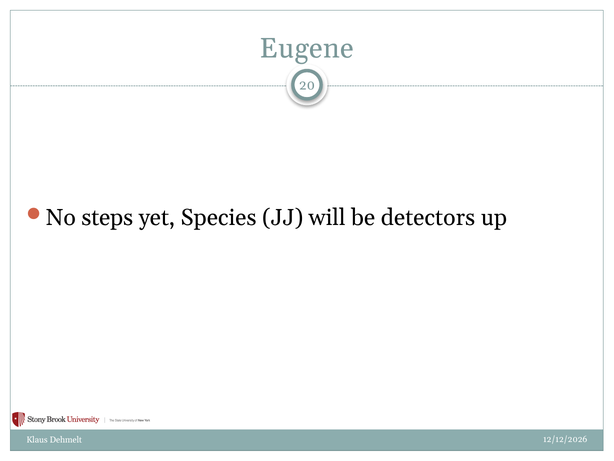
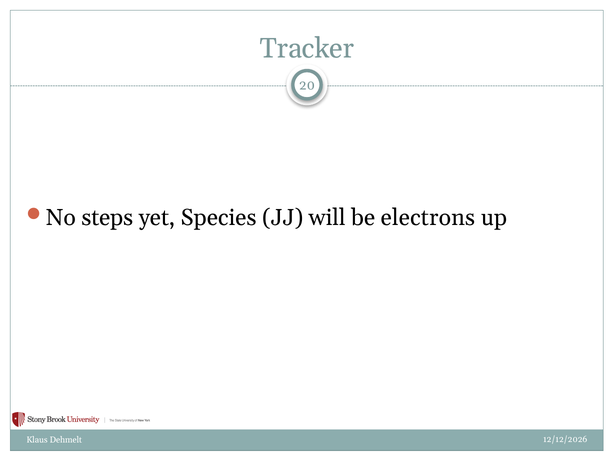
Eugene: Eugene -> Tracker
detectors: detectors -> electrons
